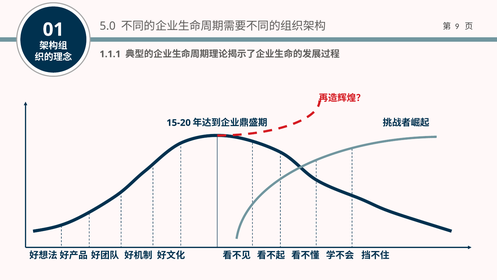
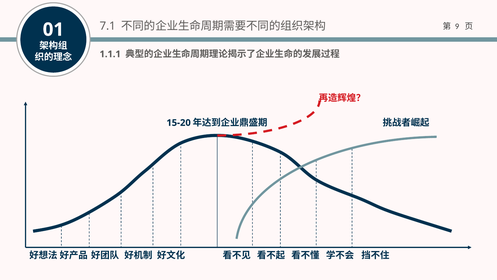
5.0: 5.0 -> 7.1
